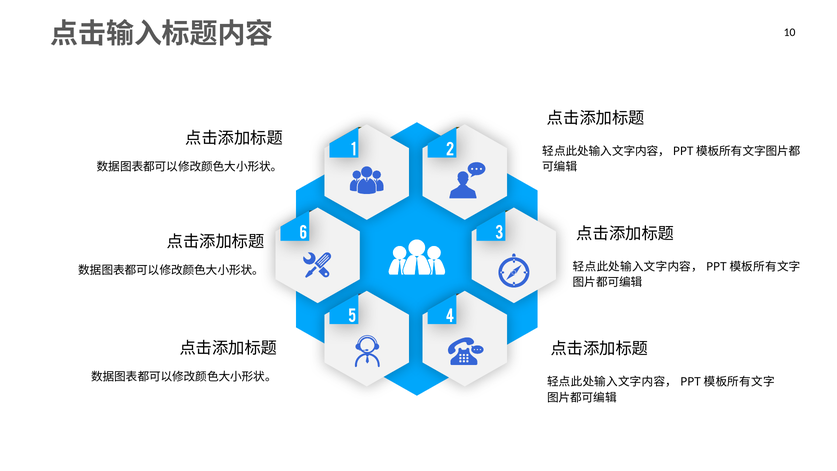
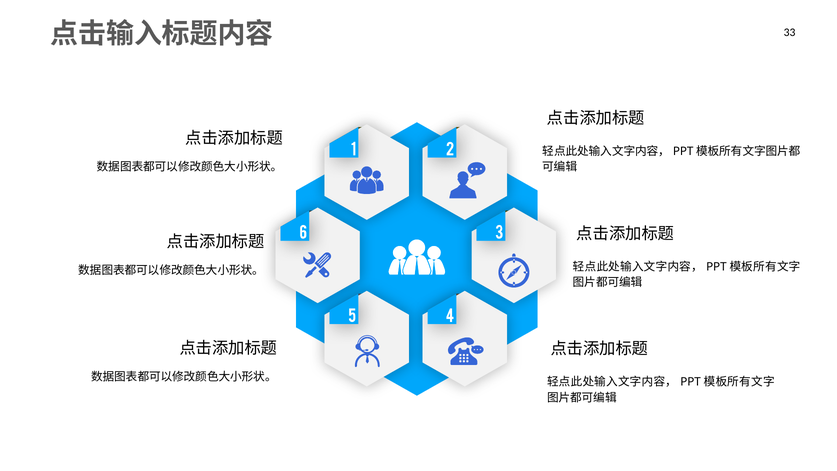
10: 10 -> 33
